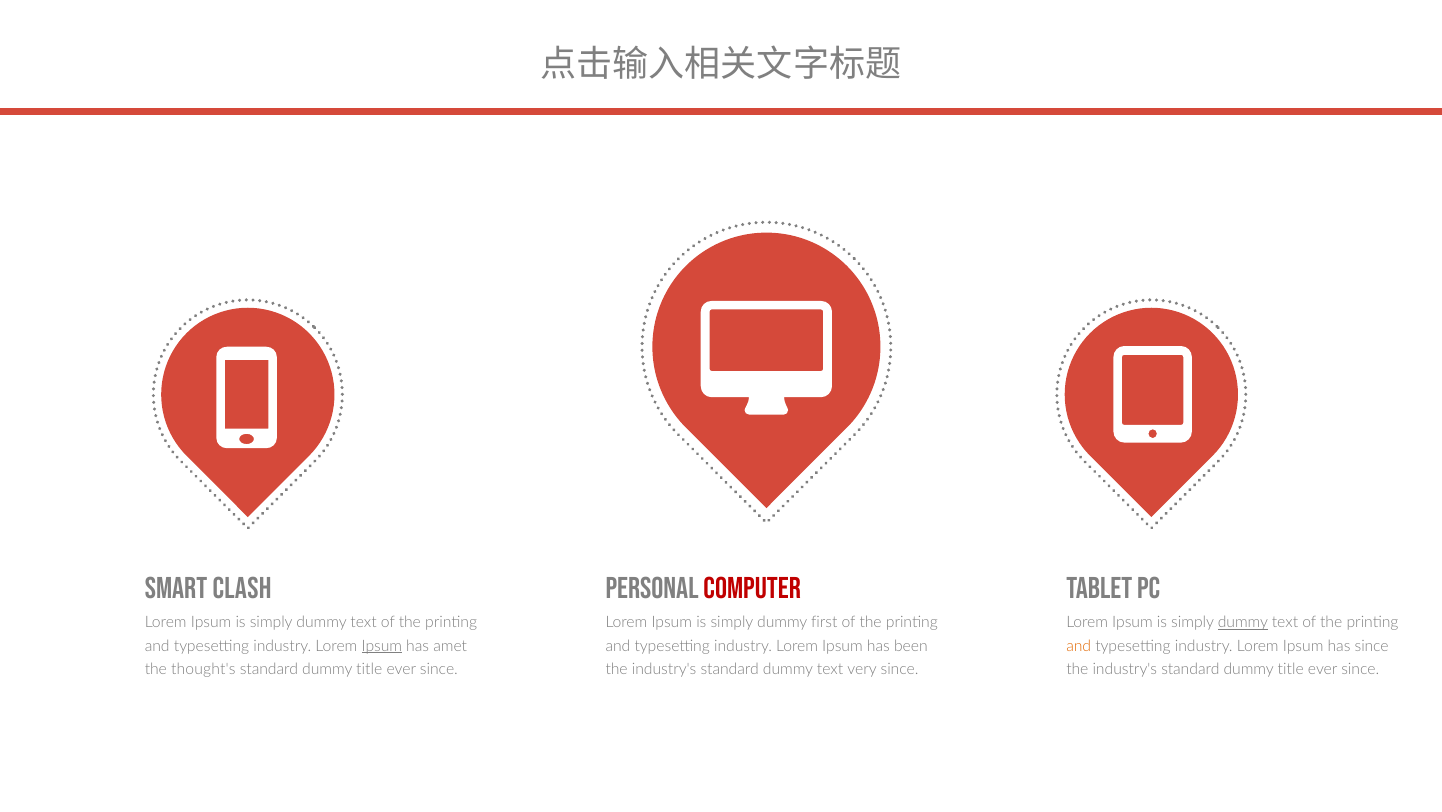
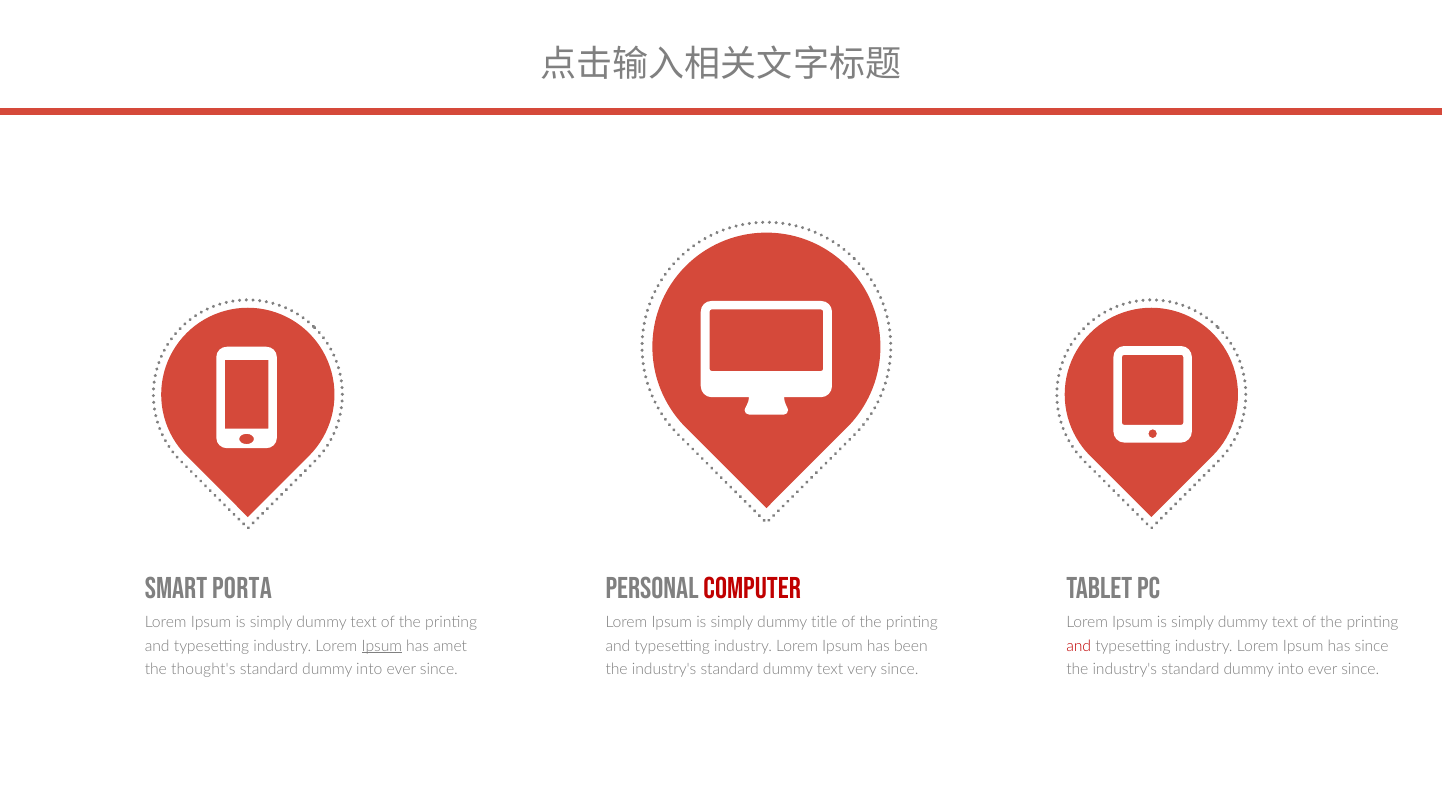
Clash: Clash -> Porta
first: first -> title
dummy at (1243, 622) underline: present -> none
and at (1079, 645) colour: orange -> red
title at (369, 669): title -> into
industry's standard dummy title: title -> into
